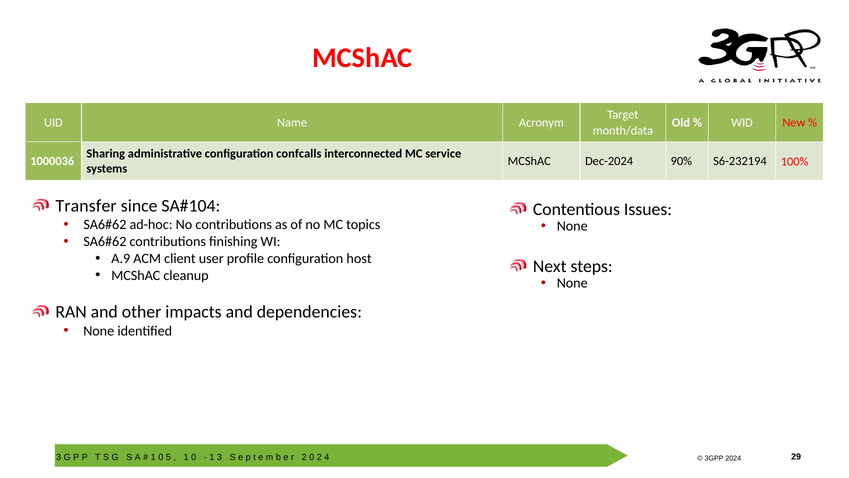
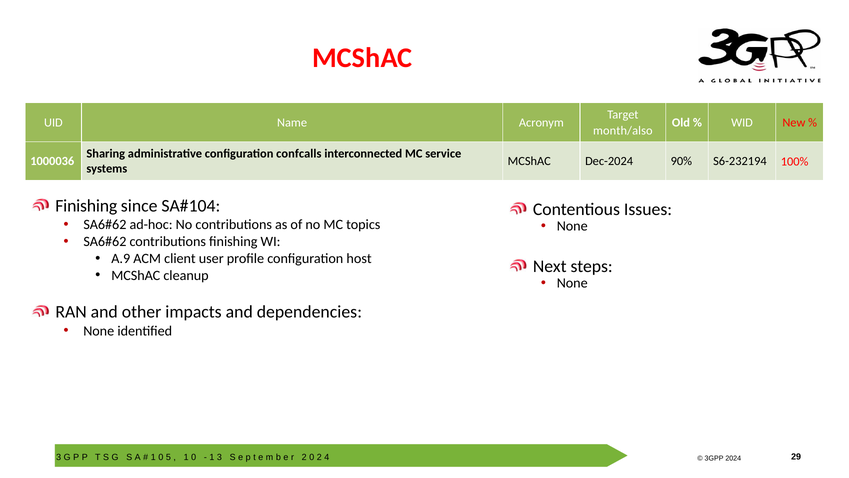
month/data: month/data -> month/also
Transfer at (86, 206): Transfer -> Finishing
